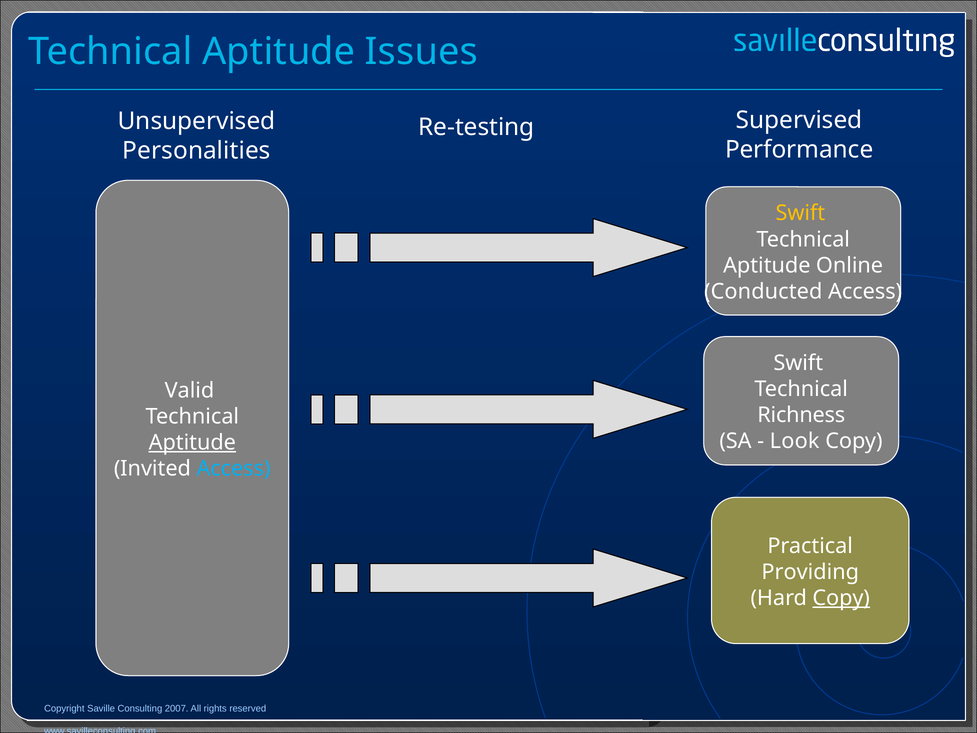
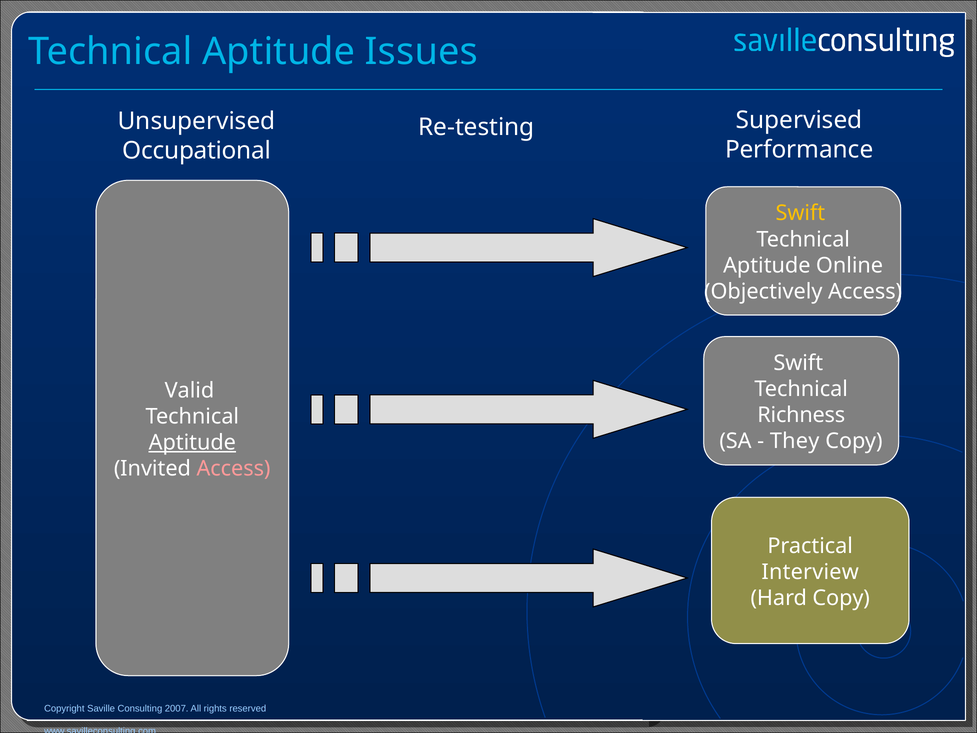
Personalities: Personalities -> Occupational
Conducted: Conducted -> Objectively
Look: Look -> They
Access at (233, 468) colour: light blue -> pink
Providing: Providing -> Interview
Copy at (841, 598) underline: present -> none
